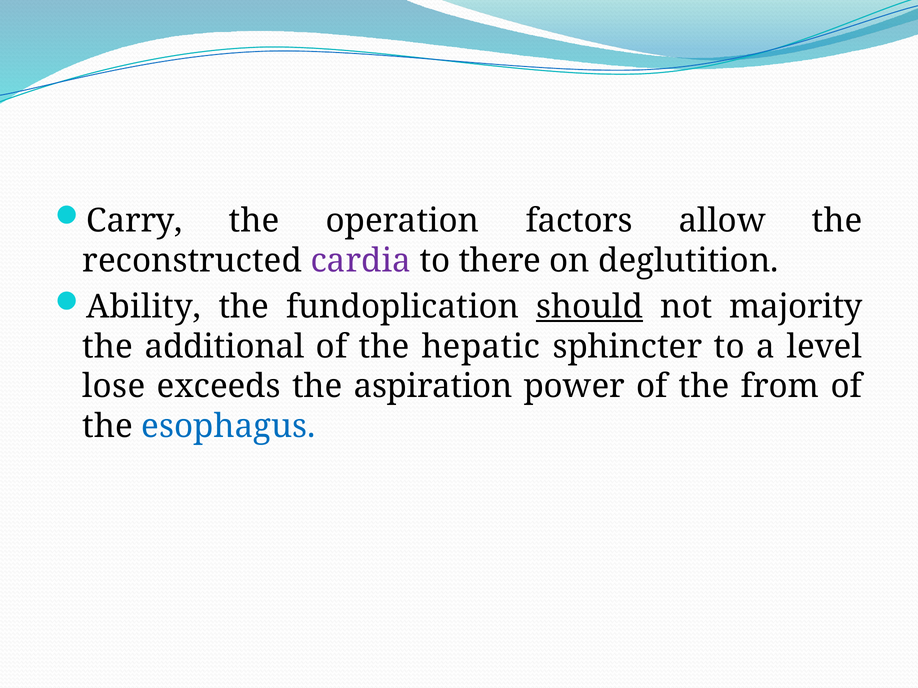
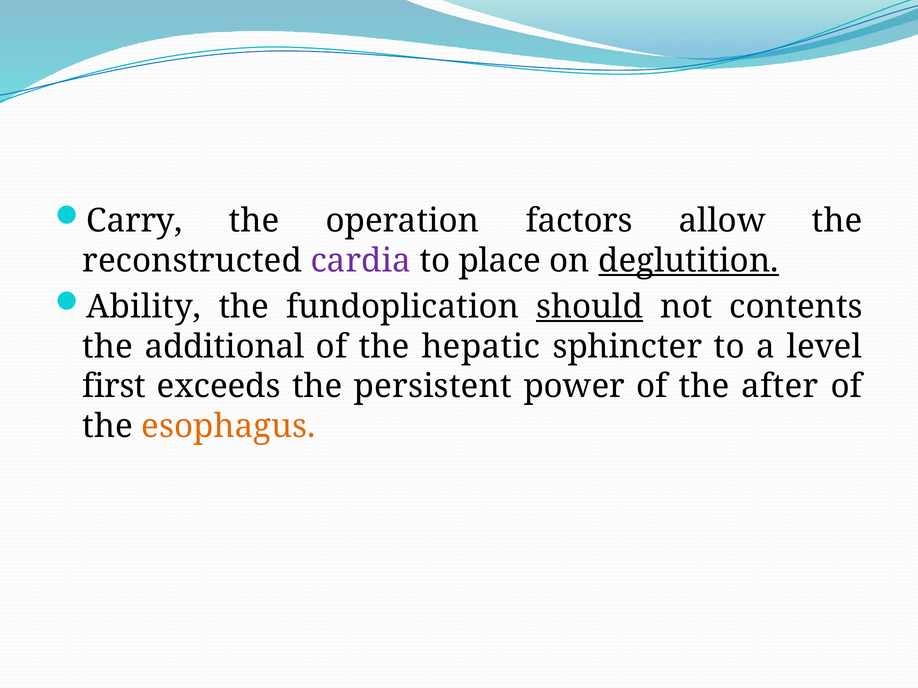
there: there -> place
deglutition underline: none -> present
majority: majority -> contents
lose: lose -> first
aspiration: aspiration -> persistent
from: from -> after
esophagus colour: blue -> orange
